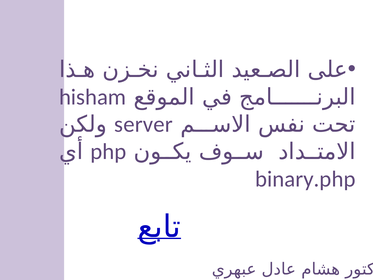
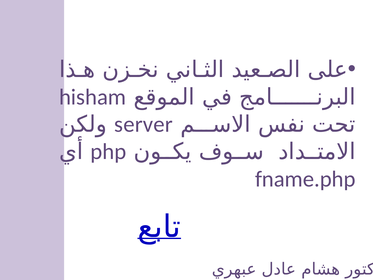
binary.php: binary.php -> fname.php
